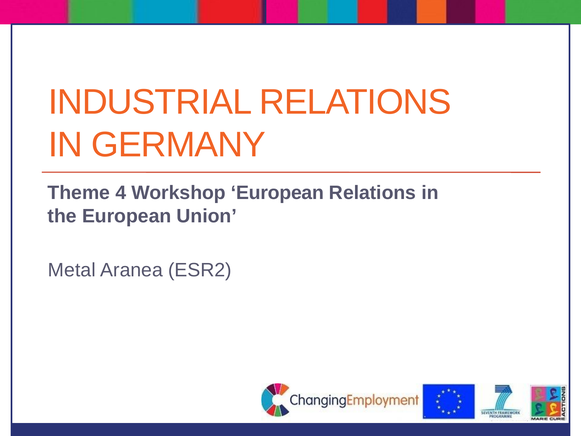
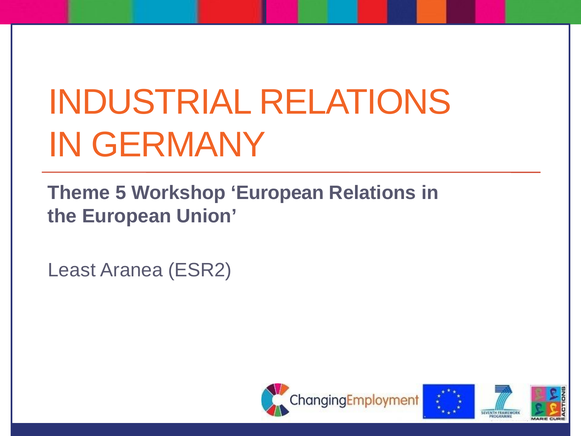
4: 4 -> 5
Metal: Metal -> Least
